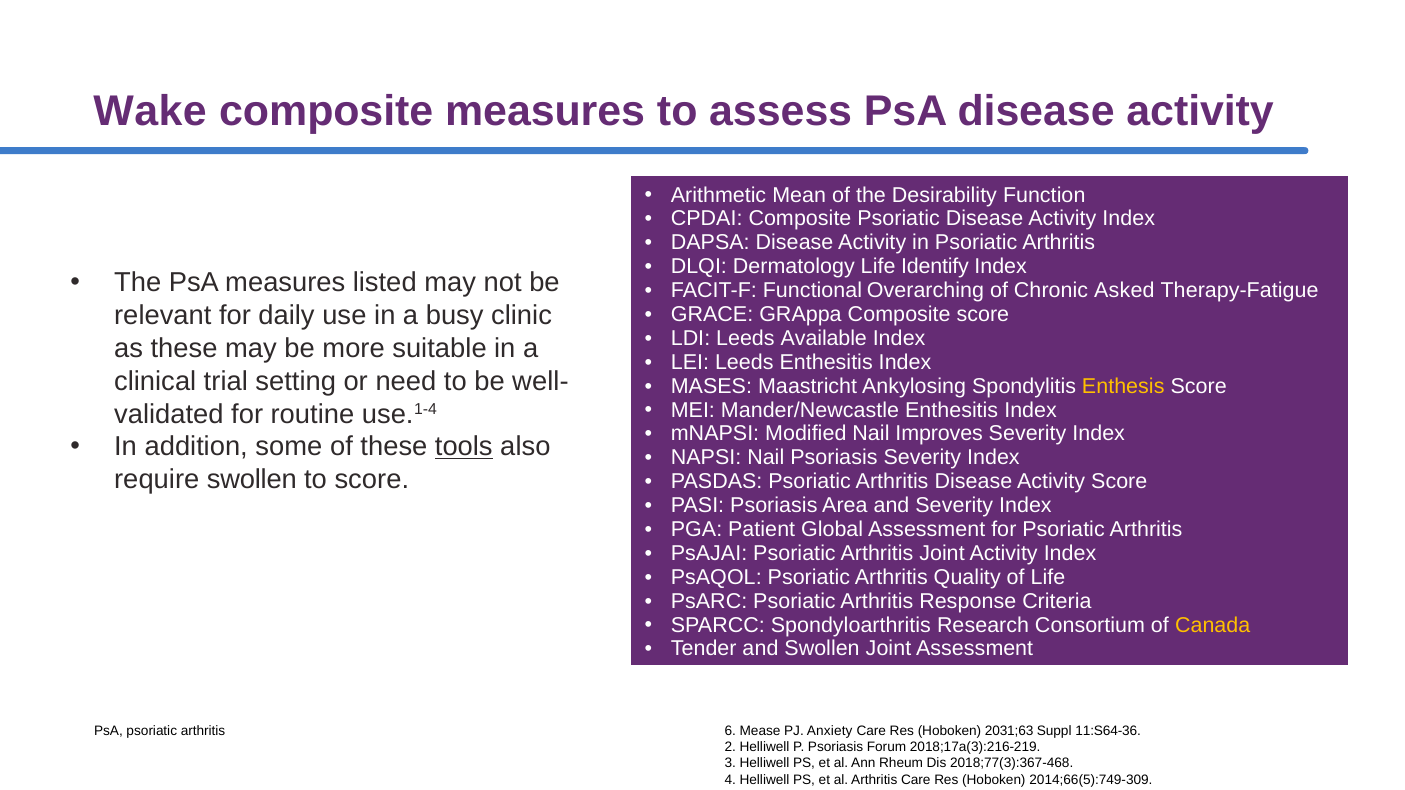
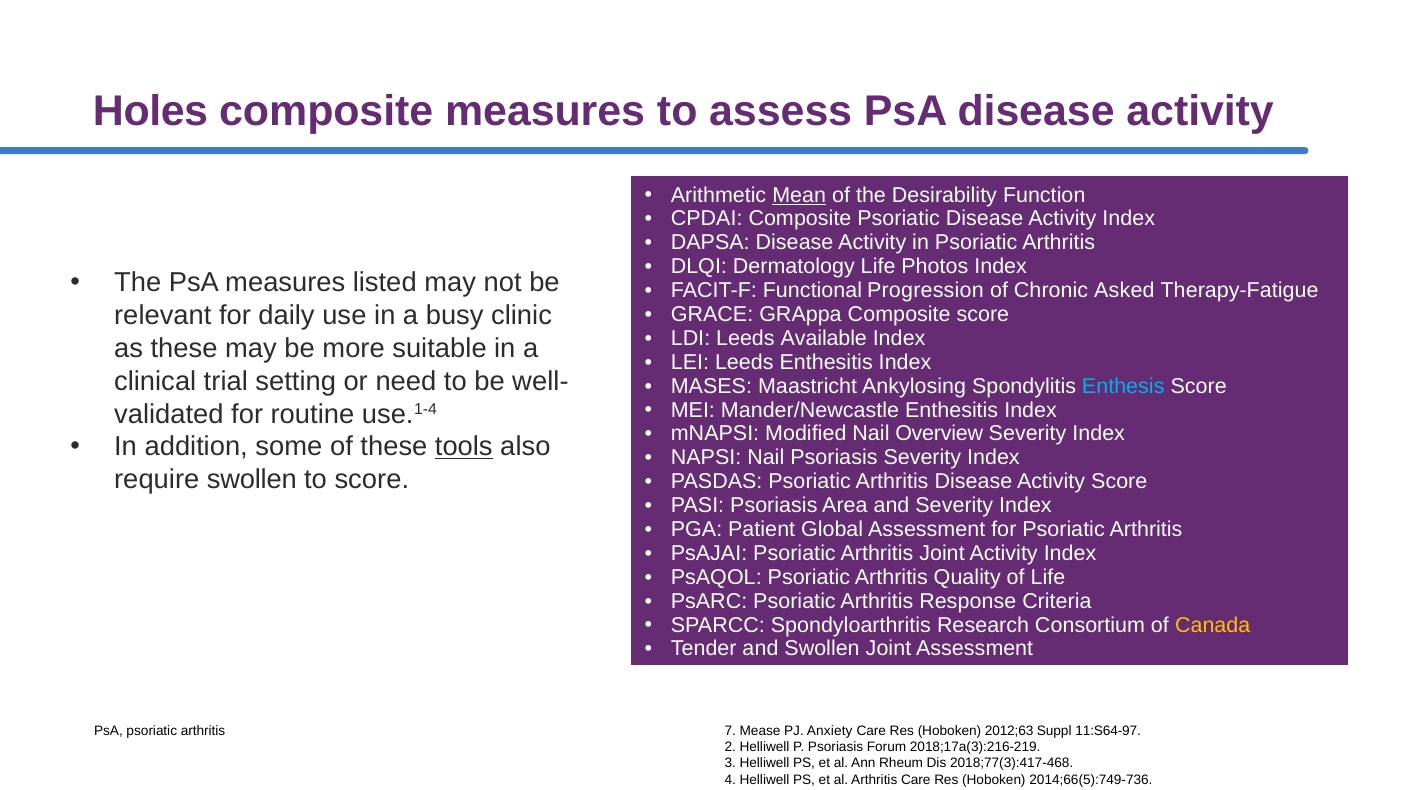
Wake: Wake -> Holes
Mean underline: none -> present
Identify: Identify -> Photos
Overarching: Overarching -> Progression
Enthesis colour: yellow -> light blue
Improves: Improves -> Overview
6: 6 -> 7
2031;63: 2031;63 -> 2012;63
11:S64-36: 11:S64-36 -> 11:S64-97
2018;77(3):367-468: 2018;77(3):367-468 -> 2018;77(3):417-468
2014;66(5):749-309: 2014;66(5):749-309 -> 2014;66(5):749-736
